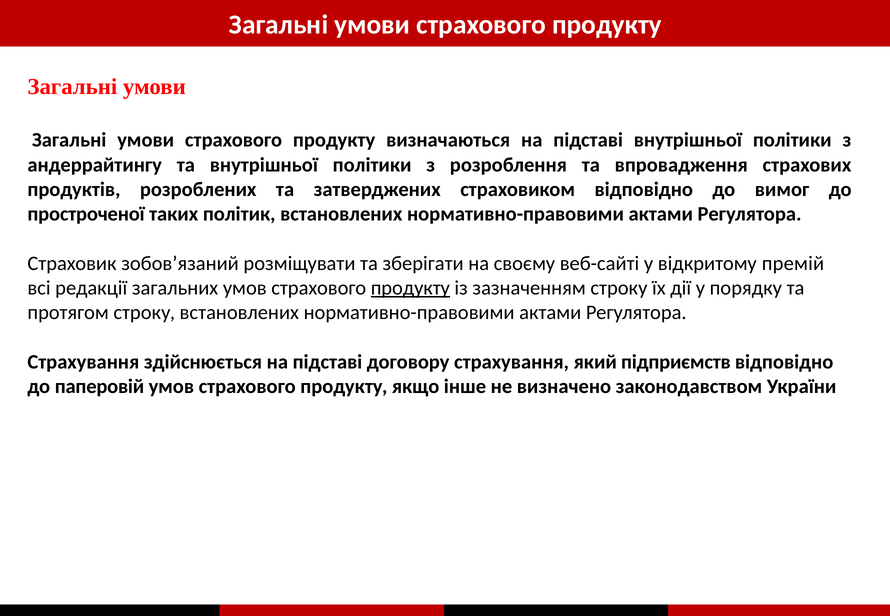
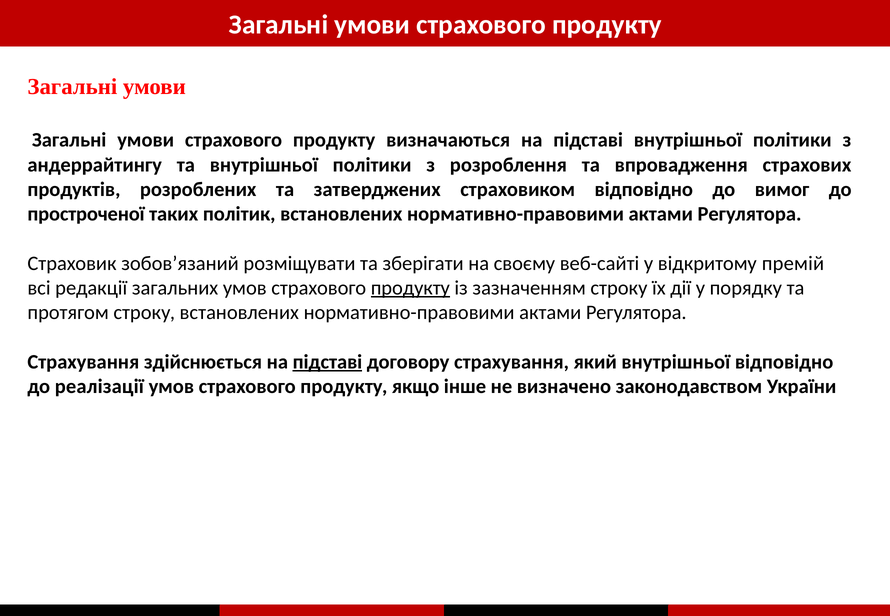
підставі at (327, 362) underline: none -> present
який підприємств: підприємств -> внутрішньої
паперовій: паперовій -> реалізації
